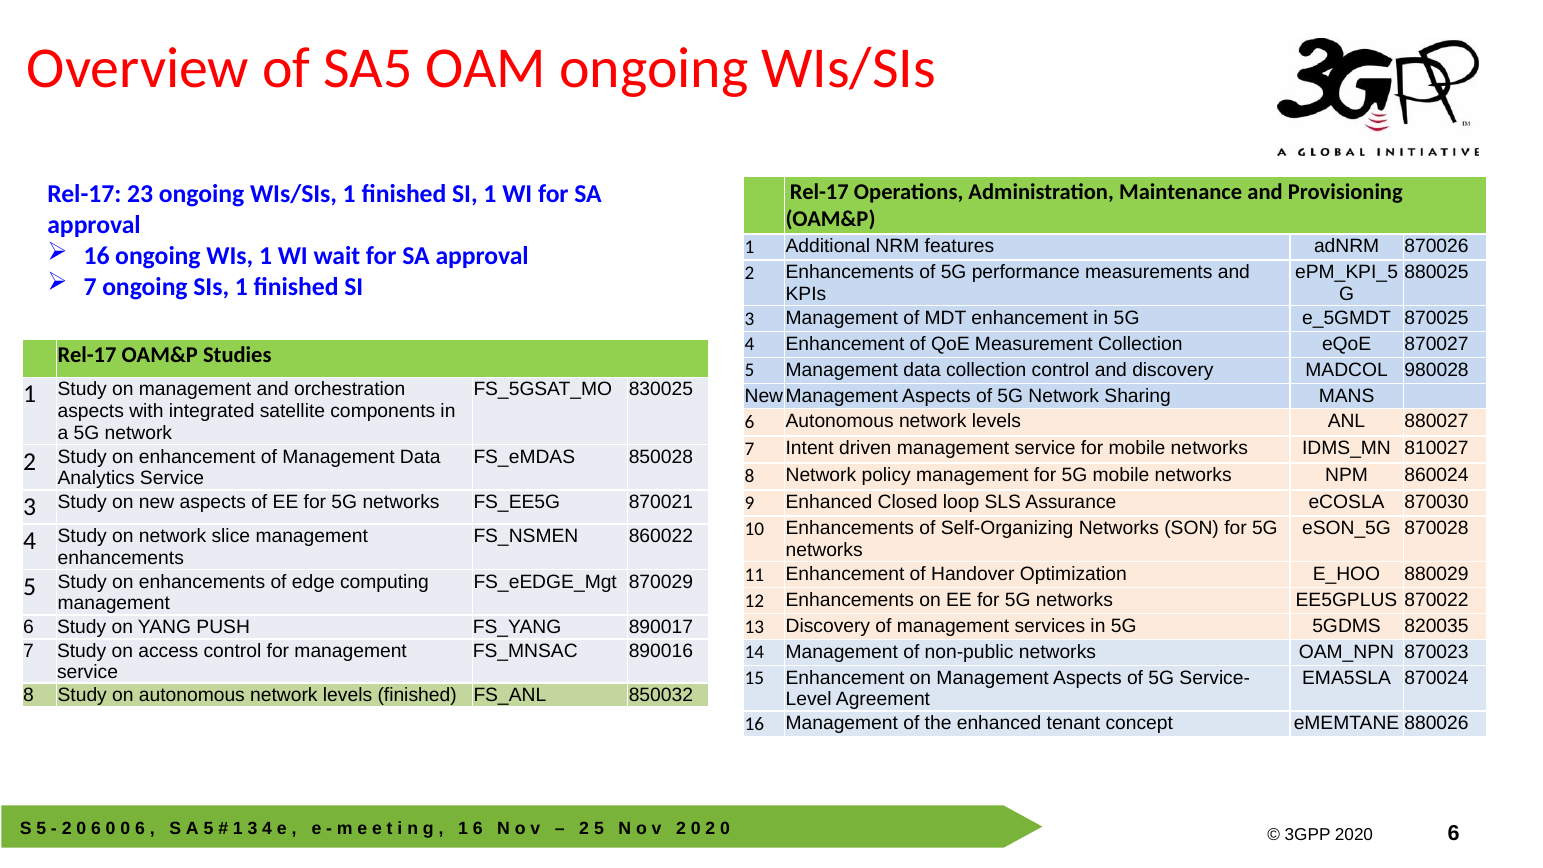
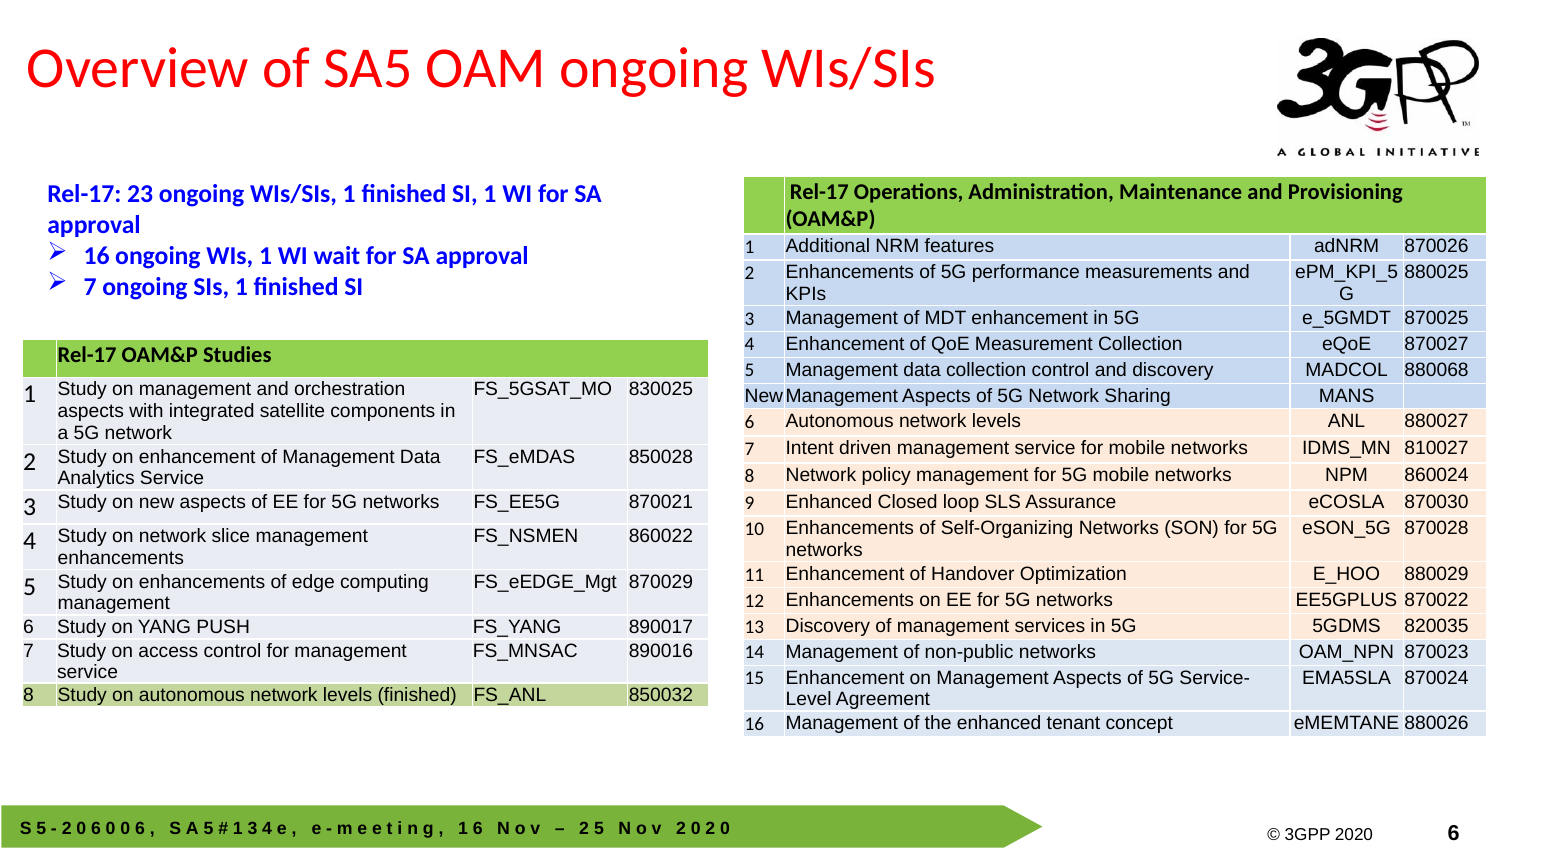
980028: 980028 -> 880068
